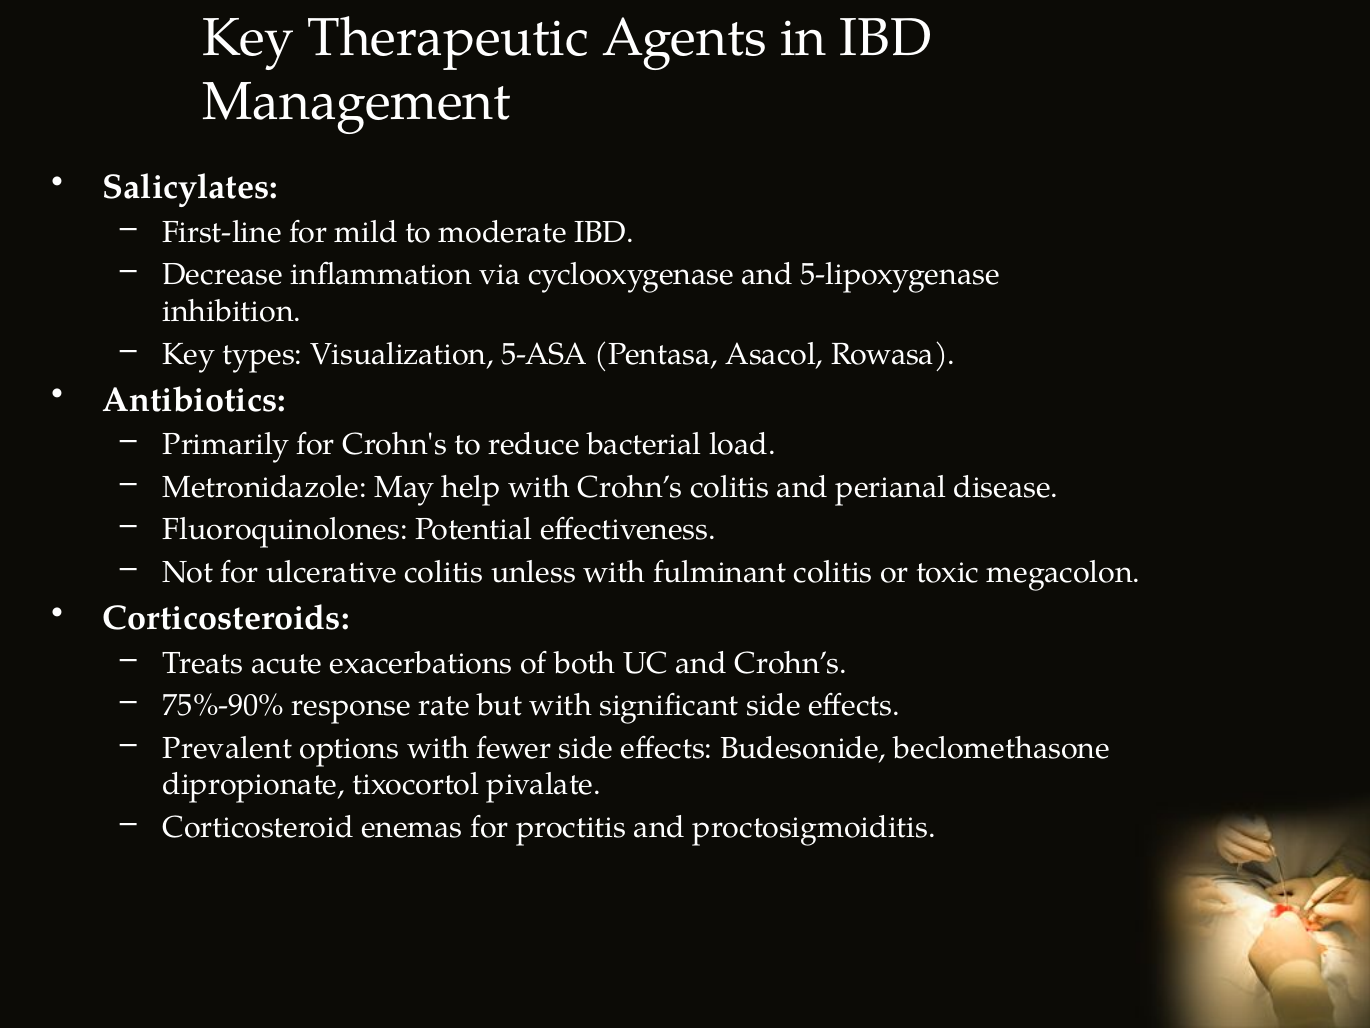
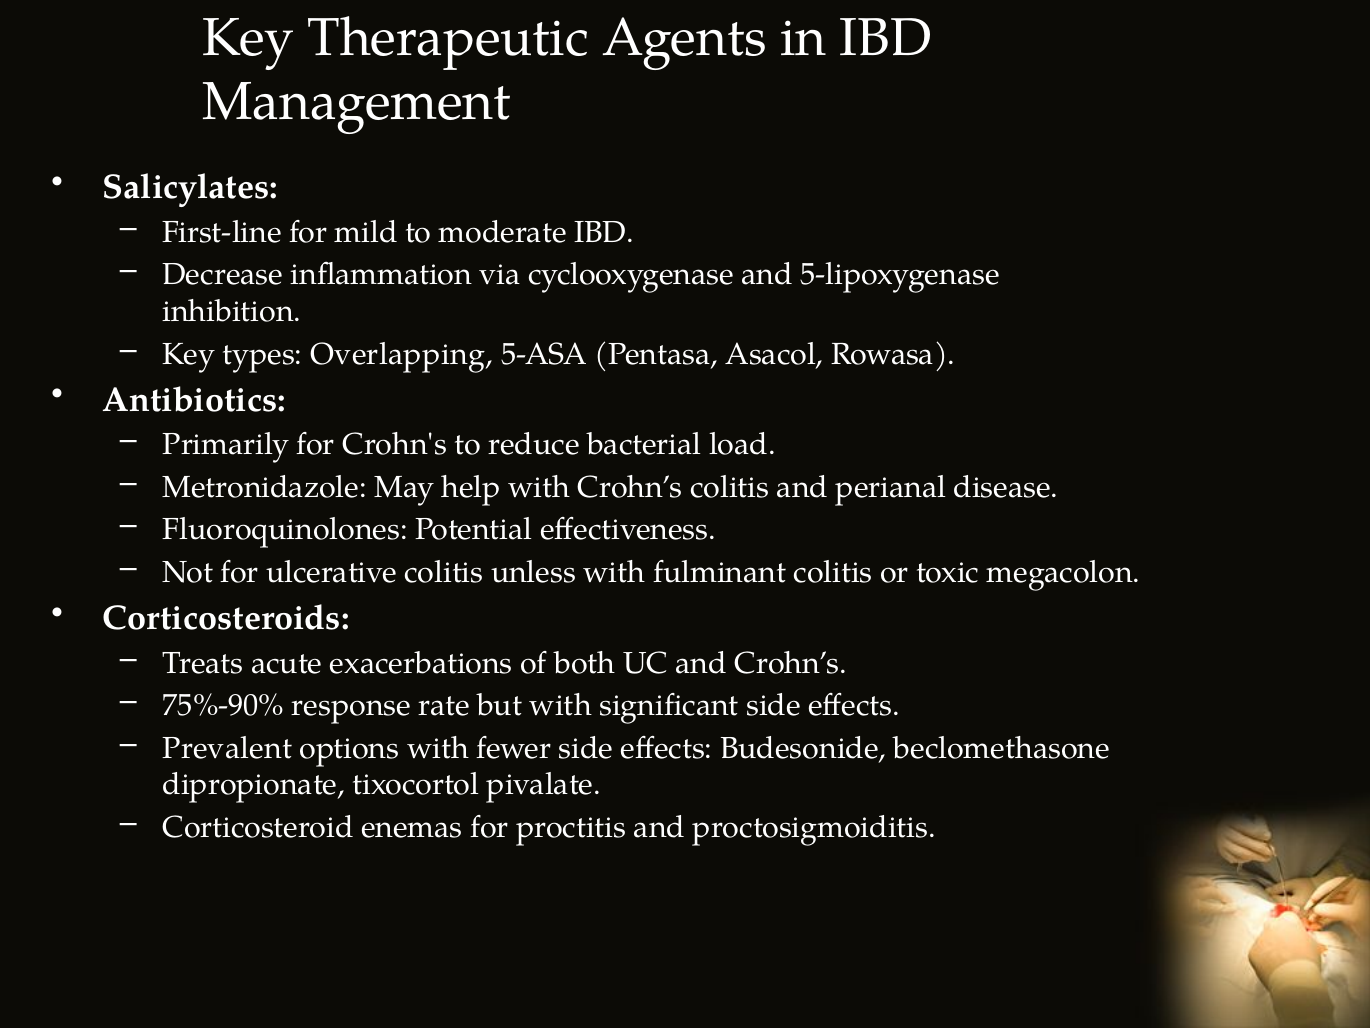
Visualization: Visualization -> Overlapping
